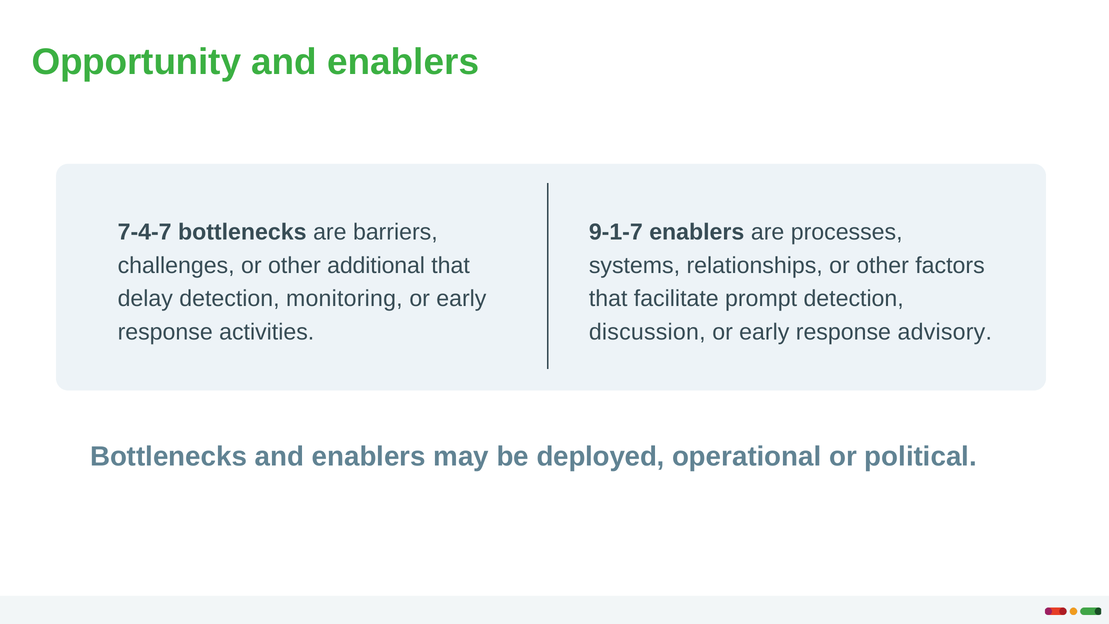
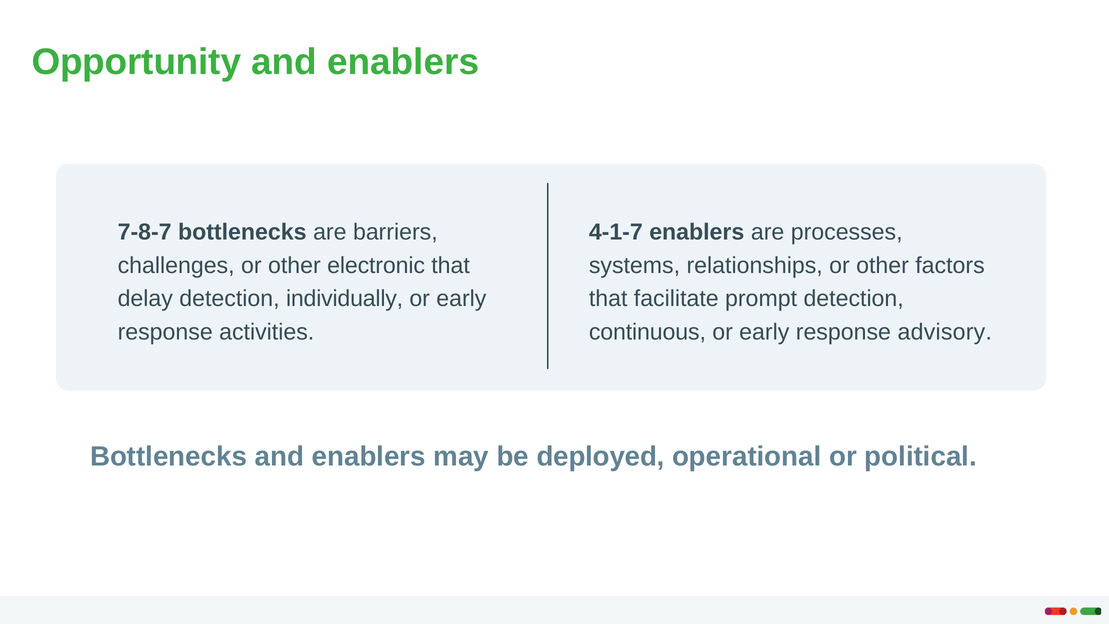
7-4-7: 7-4-7 -> 7-8-7
9-1-7: 9-1-7 -> 4-1-7
additional: additional -> electronic
monitoring: monitoring -> individually
discussion: discussion -> continuous
